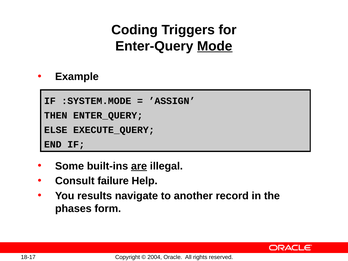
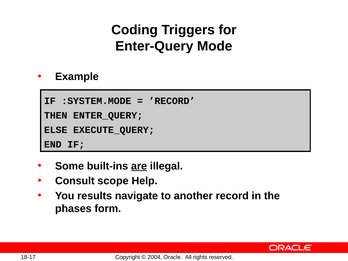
Mode underline: present -> none
’ASSIGN: ’ASSIGN -> ’RECORD
failure: failure -> scope
